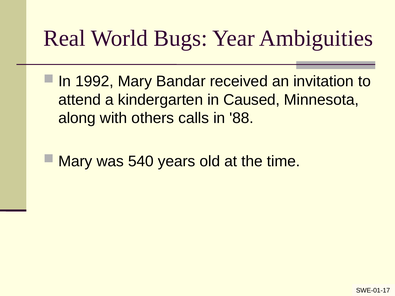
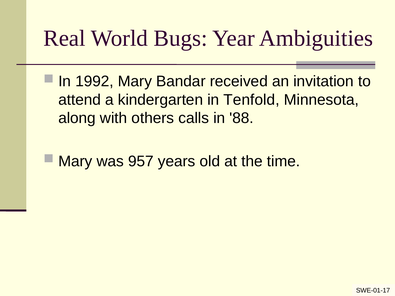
Caused: Caused -> Tenfold
540: 540 -> 957
